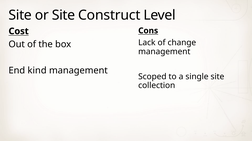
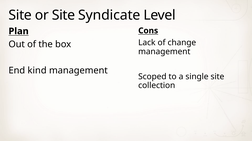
Construct: Construct -> Syndicate
Cost: Cost -> Plan
